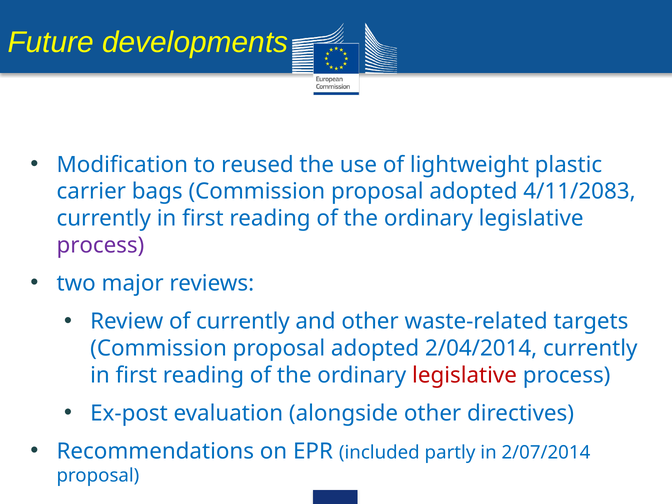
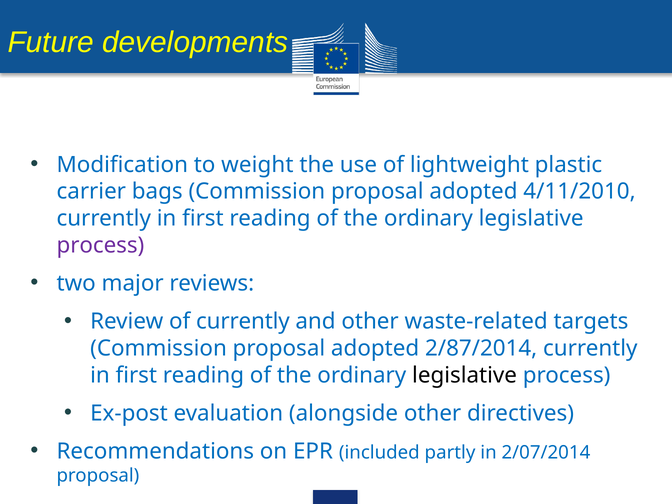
reused: reused -> weight
4/11/2083: 4/11/2083 -> 4/11/2010
2/04/2014: 2/04/2014 -> 2/87/2014
legislative at (465, 375) colour: red -> black
